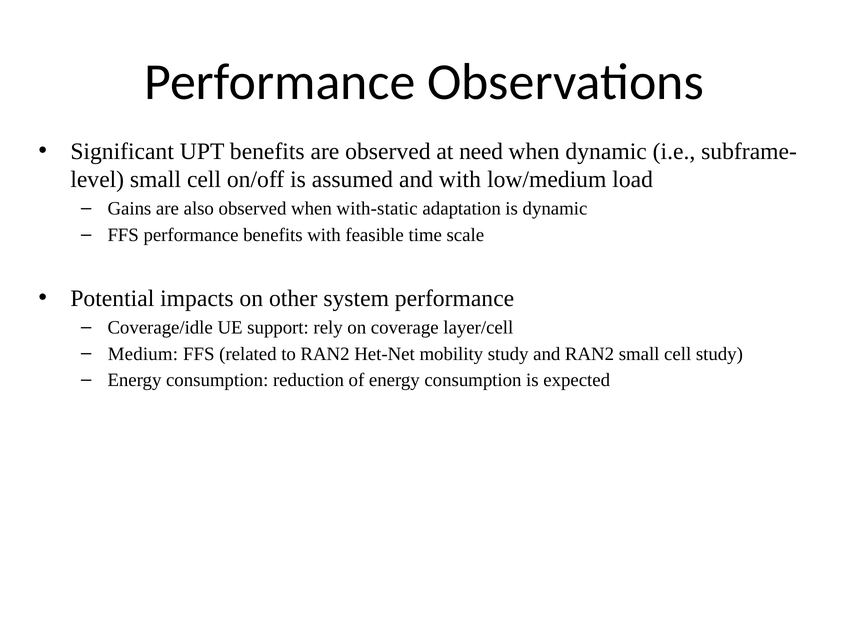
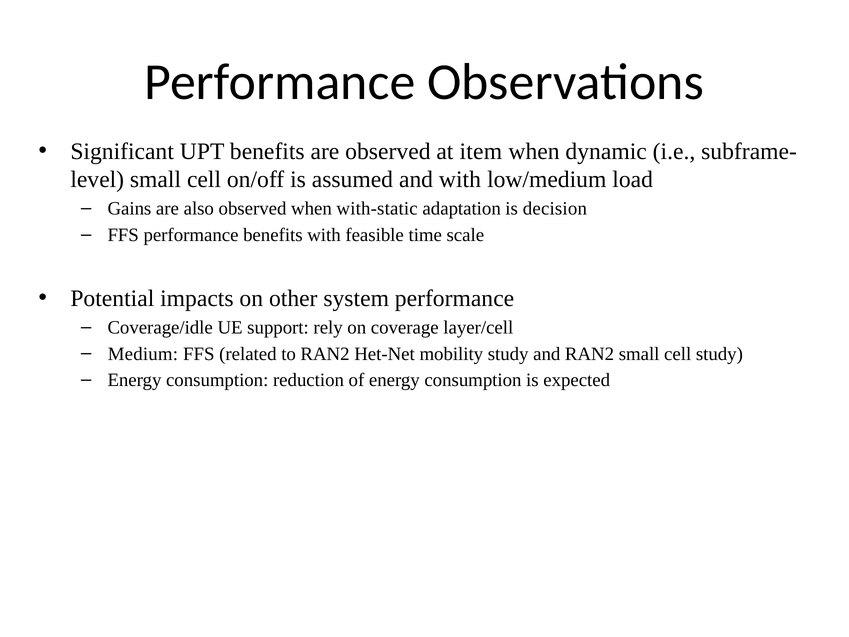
need: need -> item
is dynamic: dynamic -> decision
